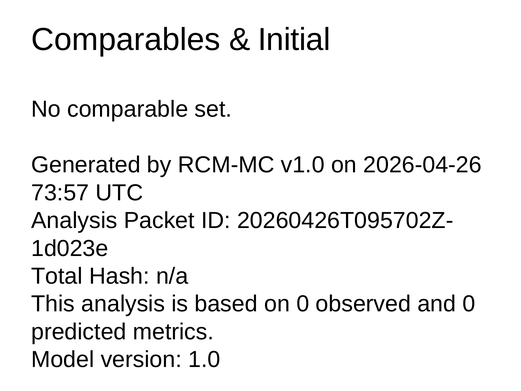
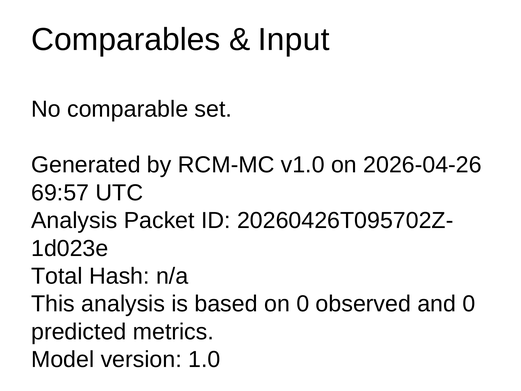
Initial: Initial -> Input
73:57: 73:57 -> 69:57
